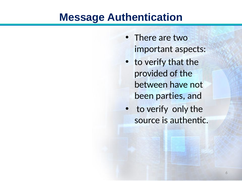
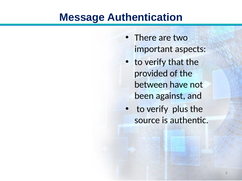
parties: parties -> against
only: only -> plus
